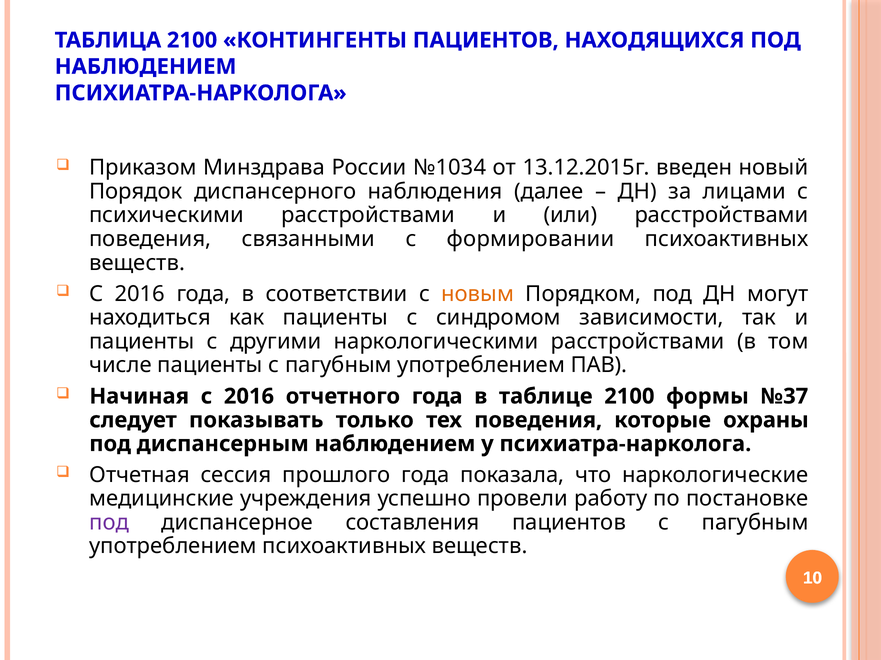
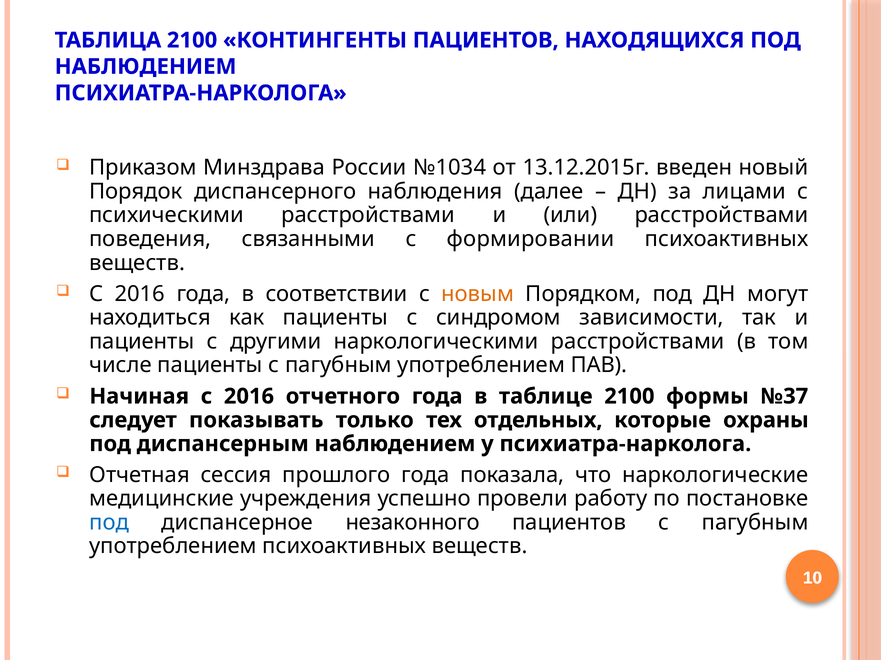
тех поведения: поведения -> отдельных
под at (109, 523) colour: purple -> blue
составления: составления -> незаконного
